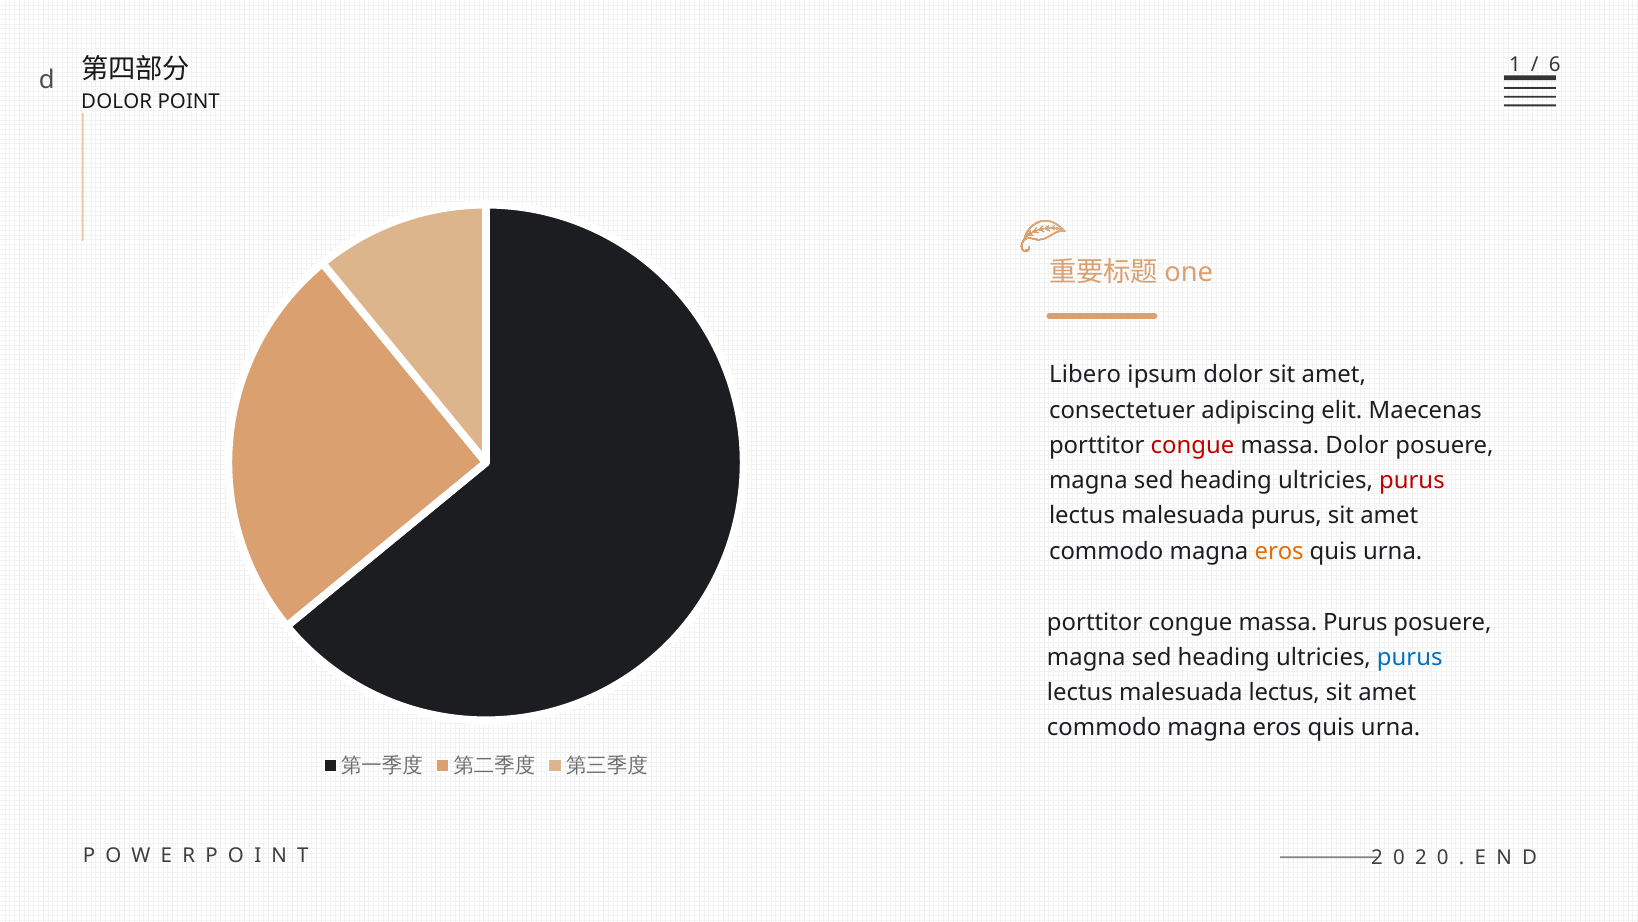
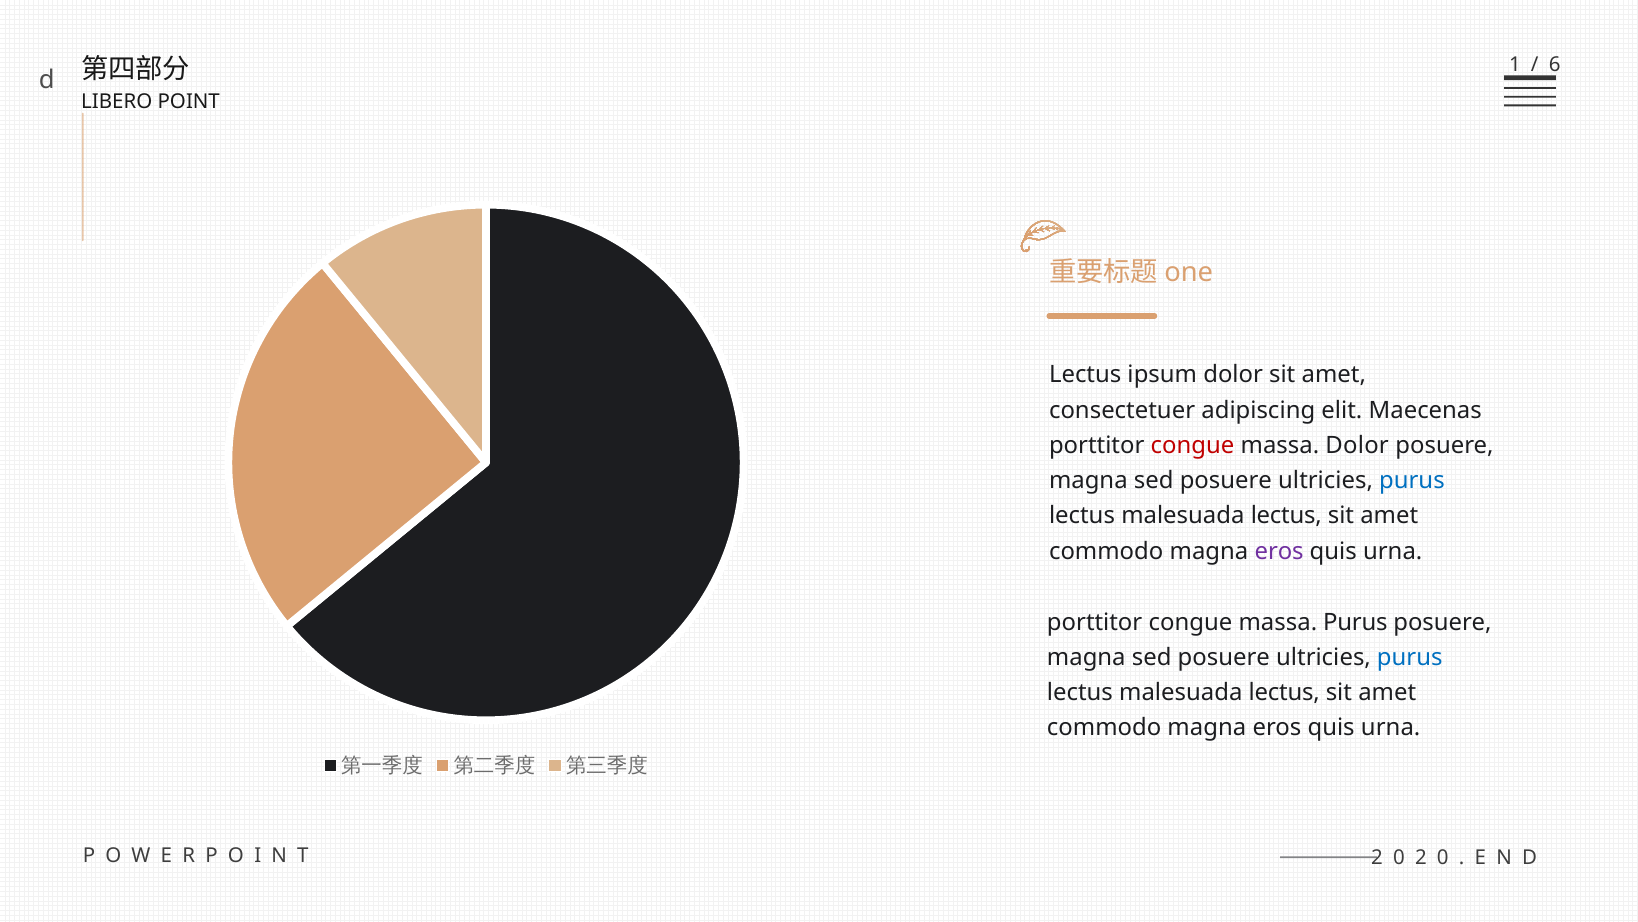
DOLOR at (117, 101): DOLOR -> LIBERO
Libero at (1085, 375): Libero -> Lectus
heading at (1226, 480): heading -> posuere
purus at (1412, 480) colour: red -> blue
purus at (1286, 516): purus -> lectus
eros at (1279, 551) colour: orange -> purple
heading at (1224, 657): heading -> posuere
